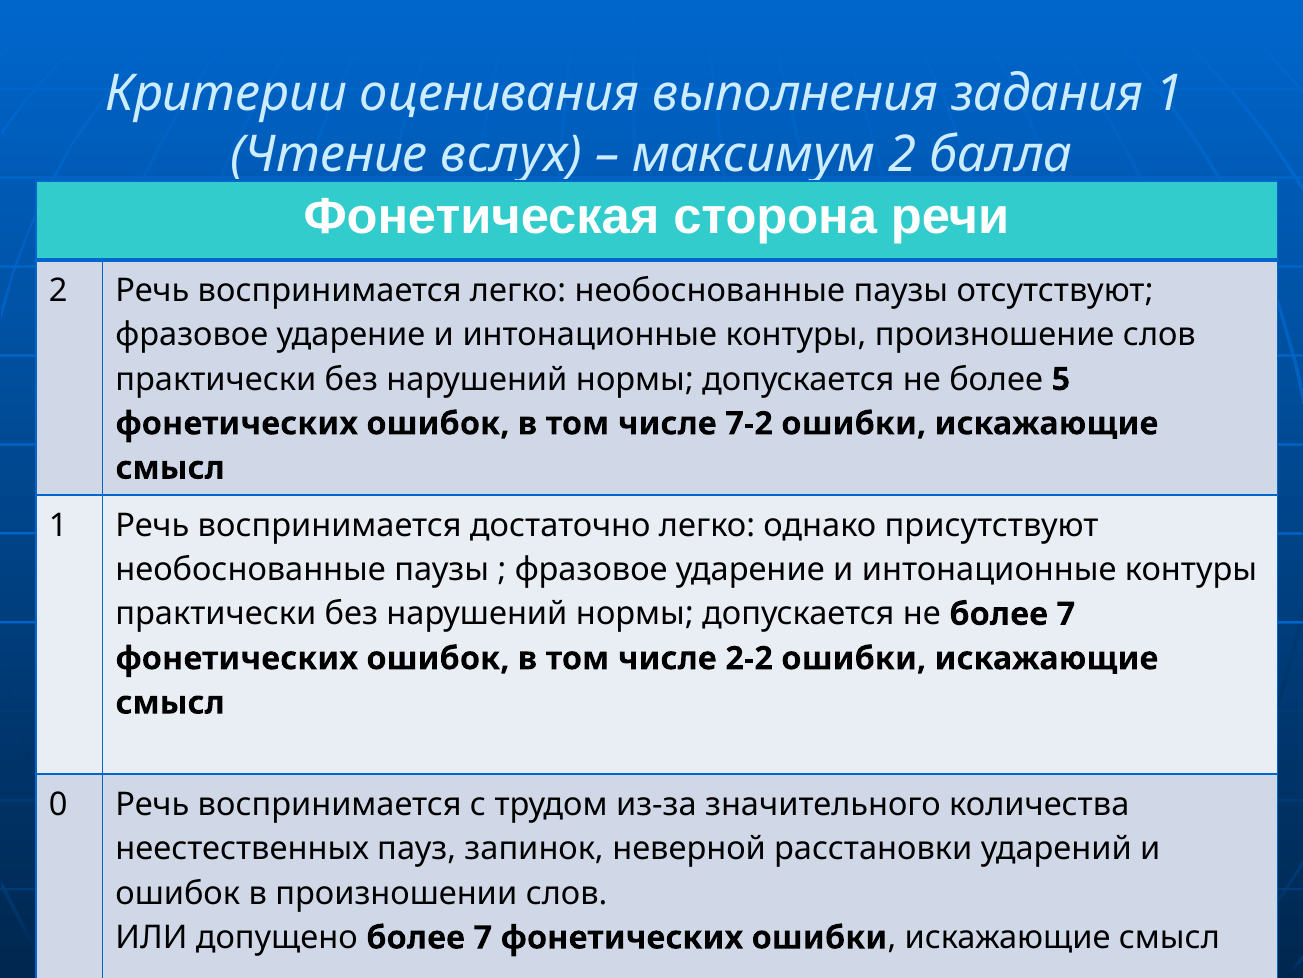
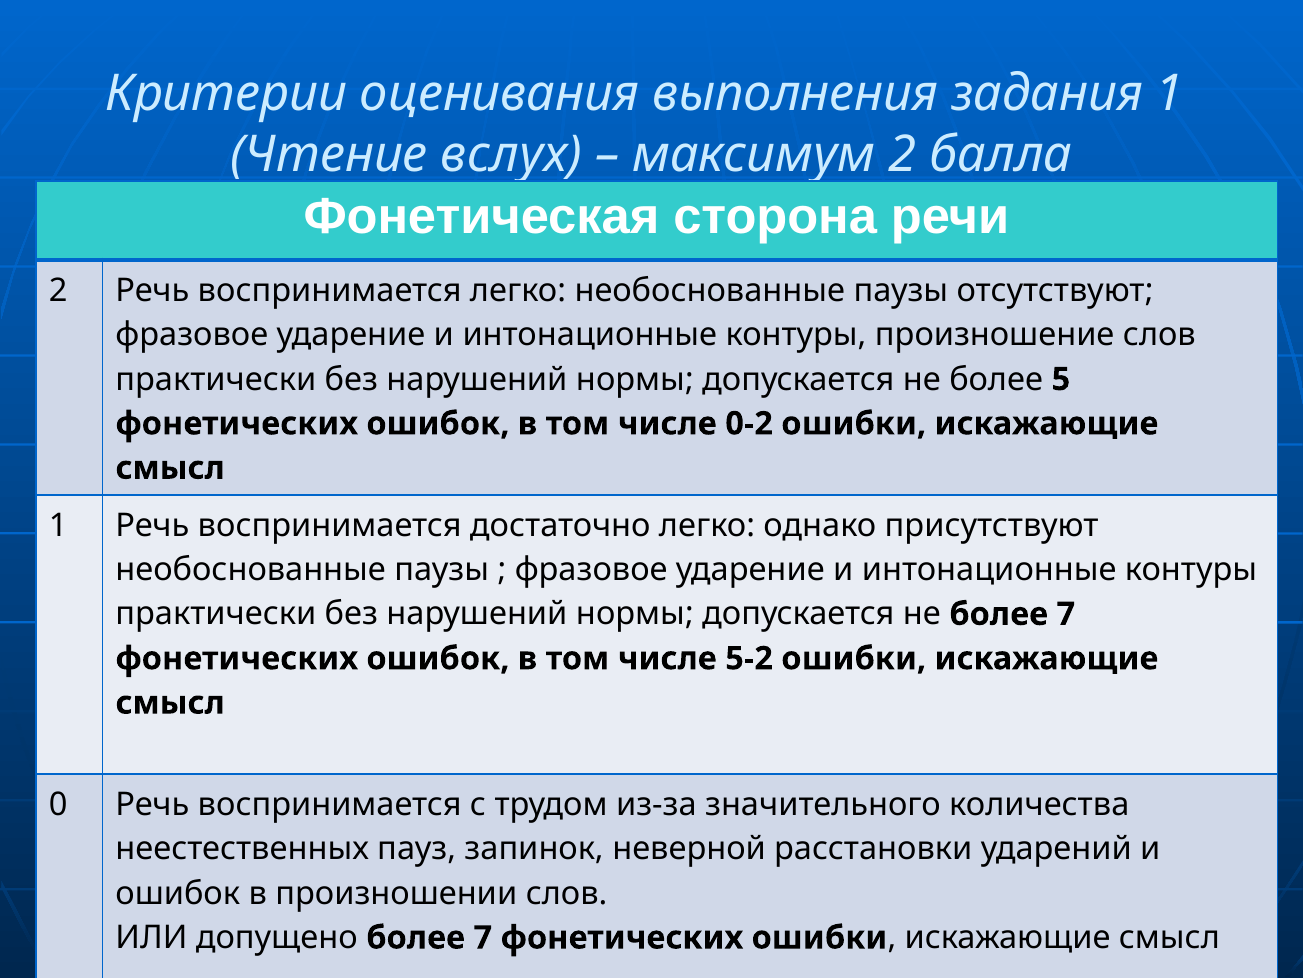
7-2: 7-2 -> 0-2
2-2: 2-2 -> 5-2
